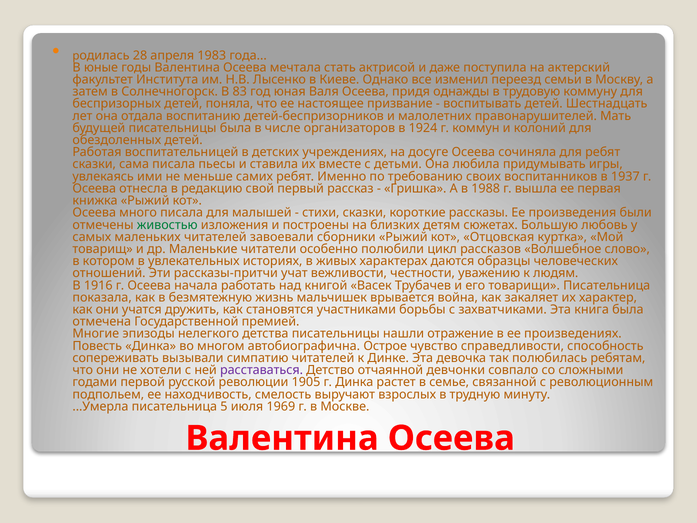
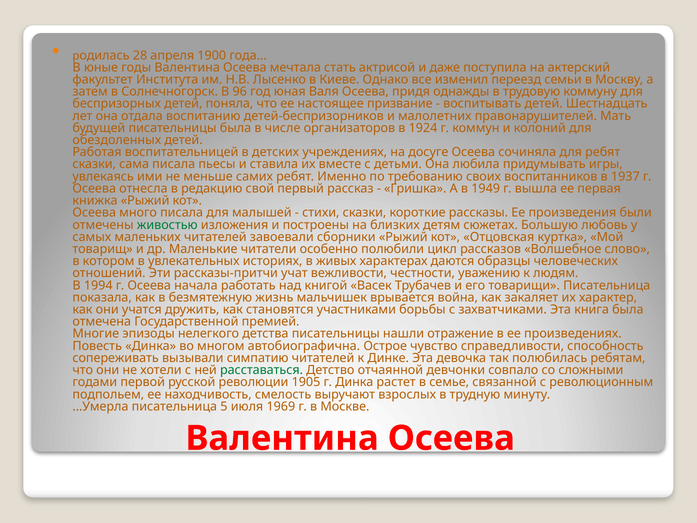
1983: 1983 -> 1900
83: 83 -> 96
1988: 1988 -> 1949
1916: 1916 -> 1994
расставаться colour: purple -> green
